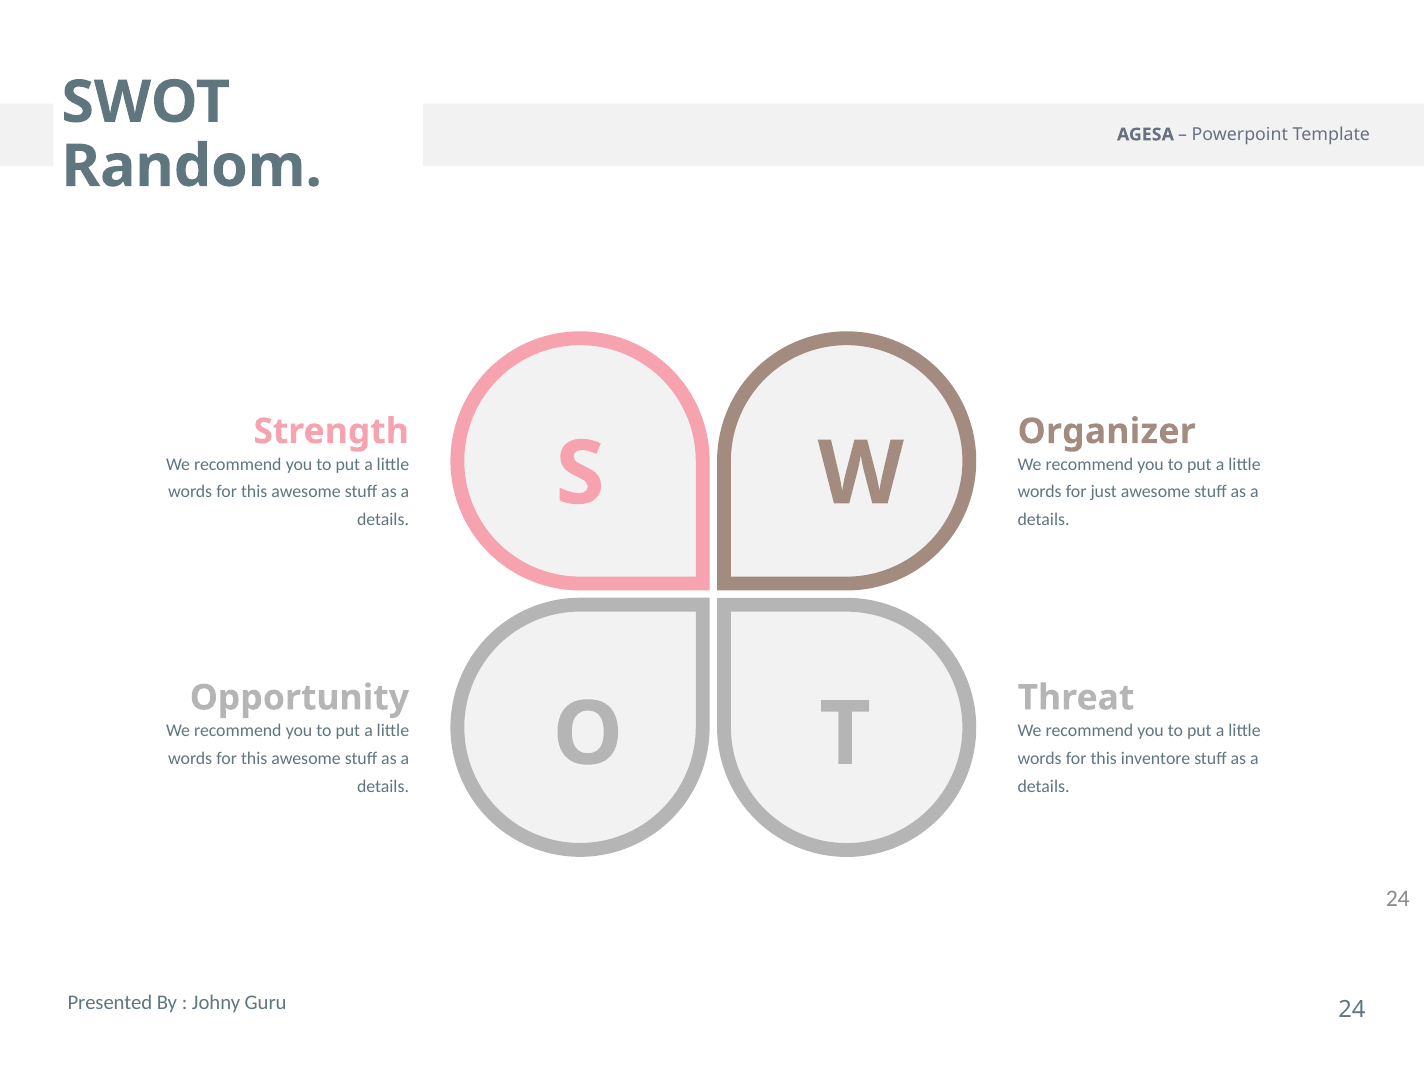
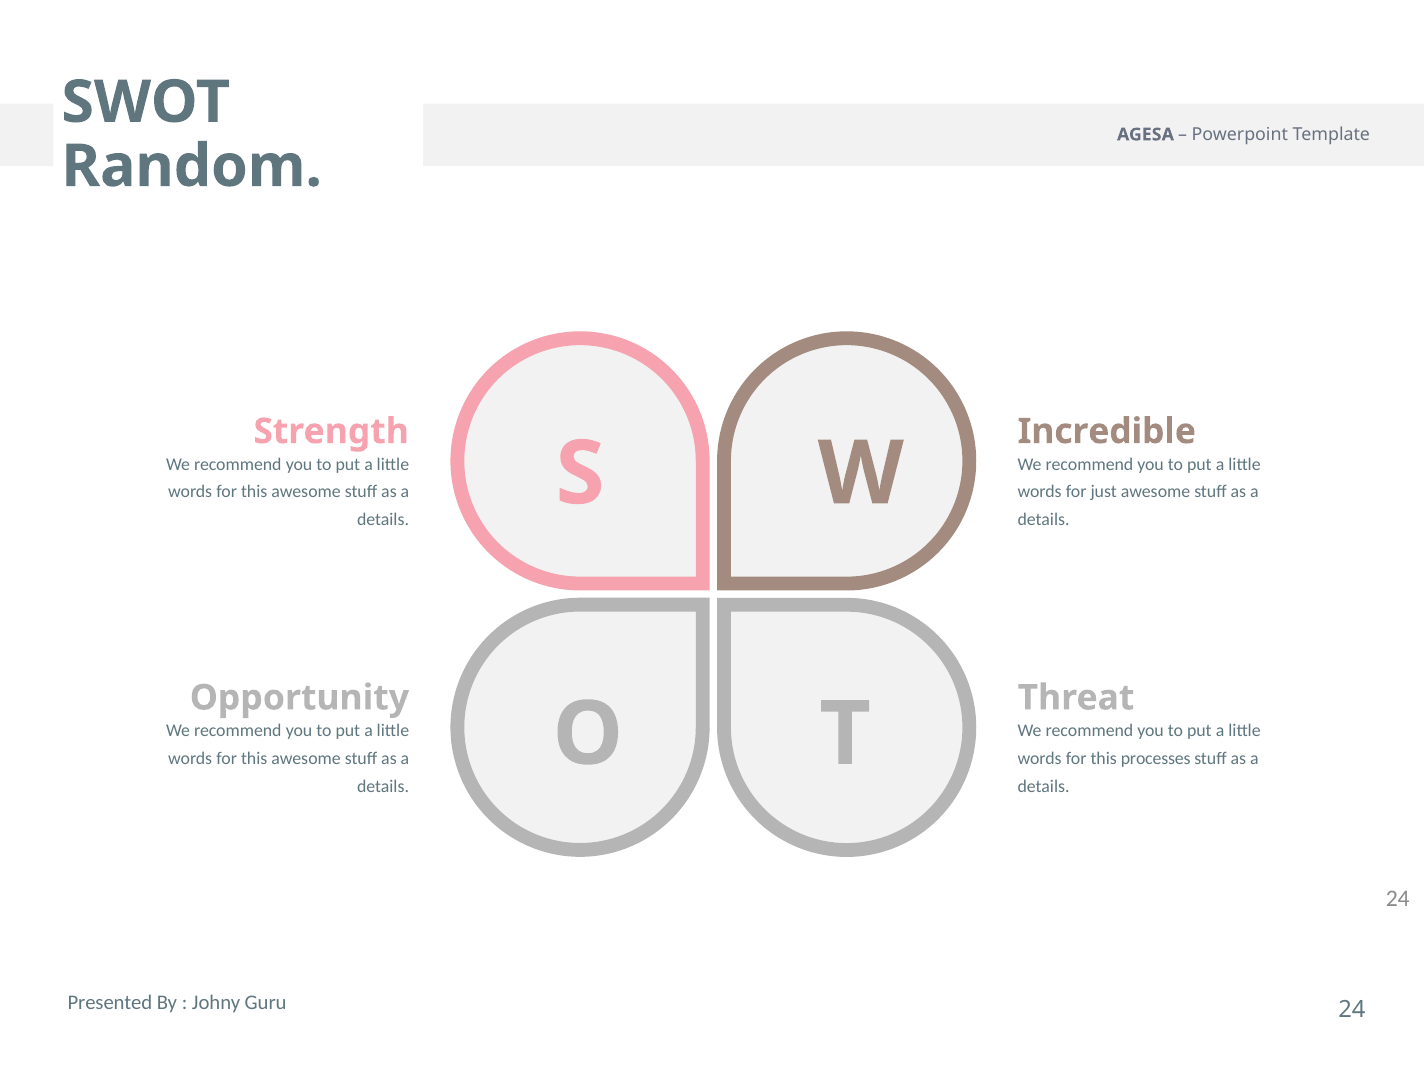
Organizer: Organizer -> Incredible
inventore: inventore -> processes
